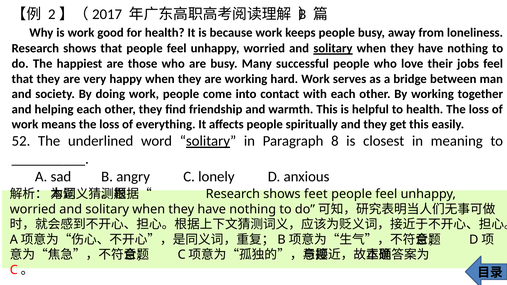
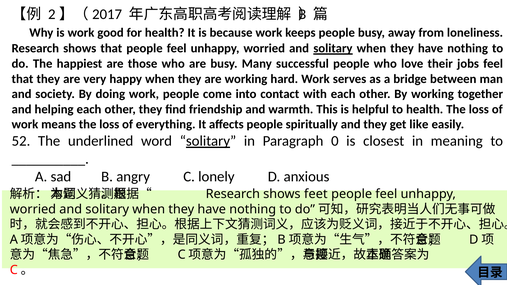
get this: this -> like
8: 8 -> 0
